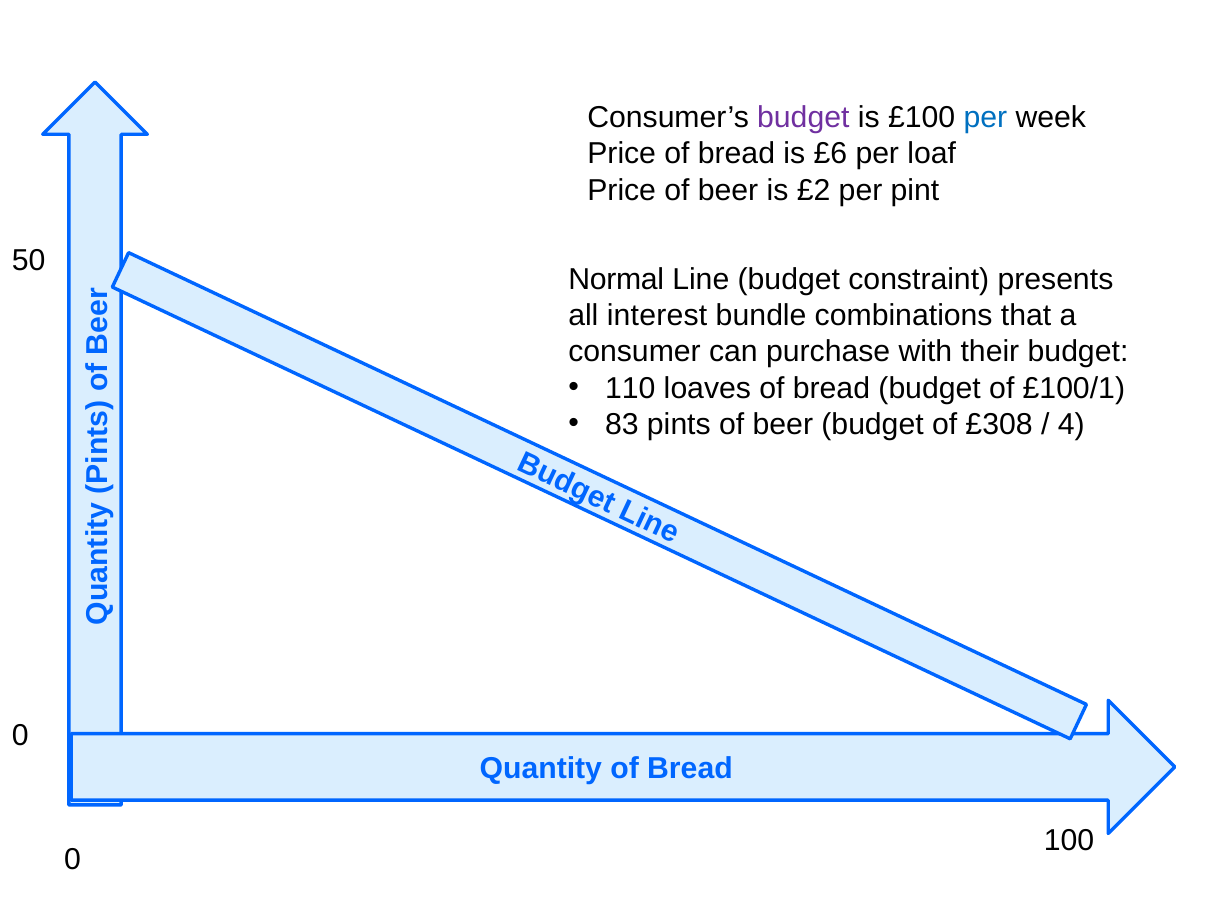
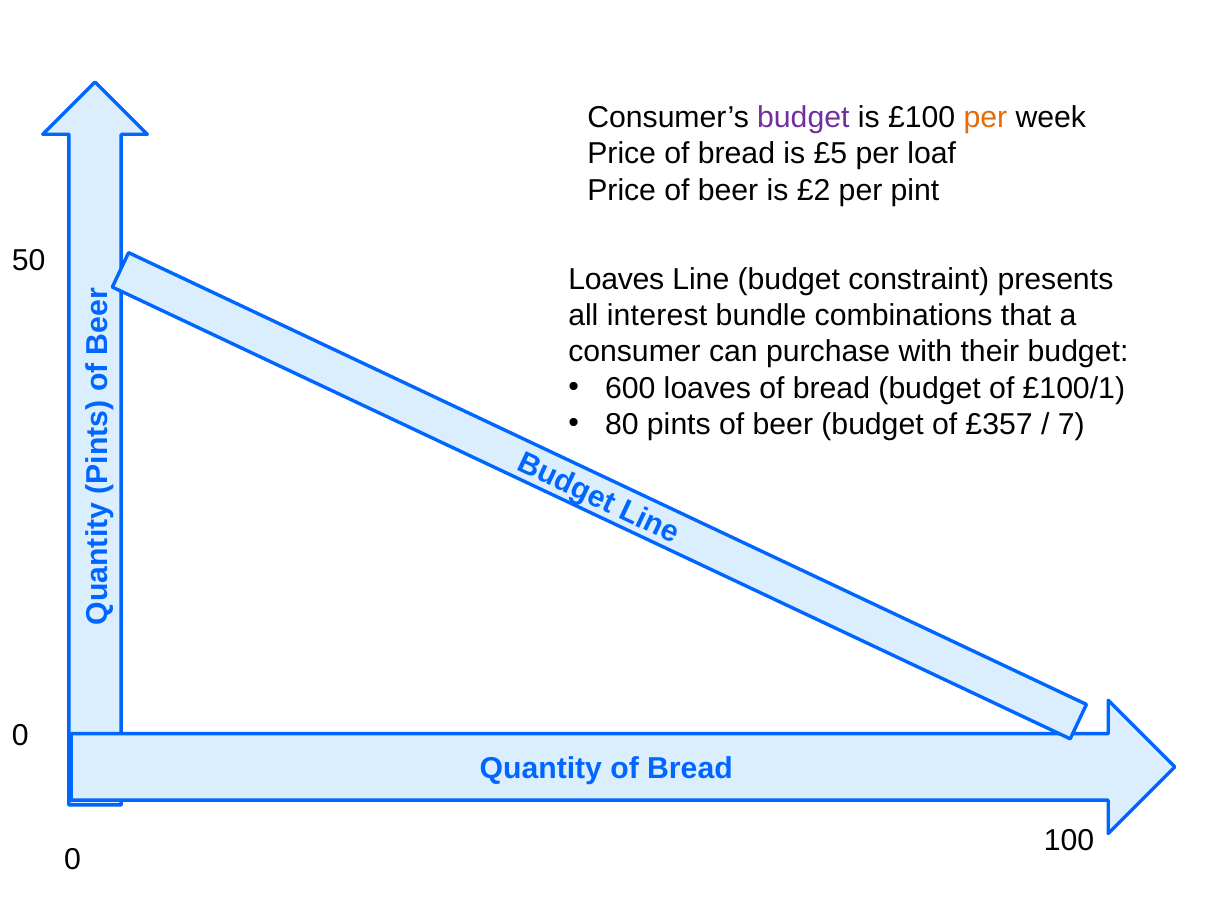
per at (985, 118) colour: blue -> orange
£6: £6 -> £5
Normal at (616, 279): Normal -> Loaves
110: 110 -> 600
83: 83 -> 80
£308: £308 -> £357
4: 4 -> 7
